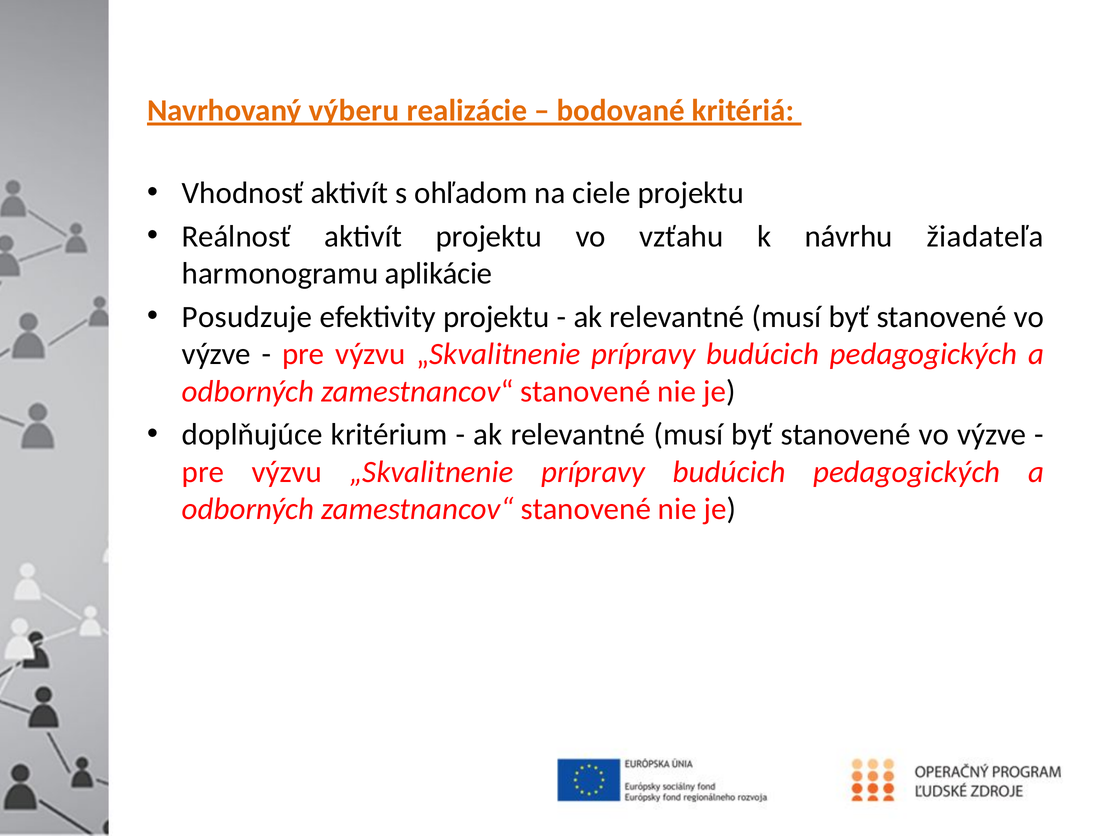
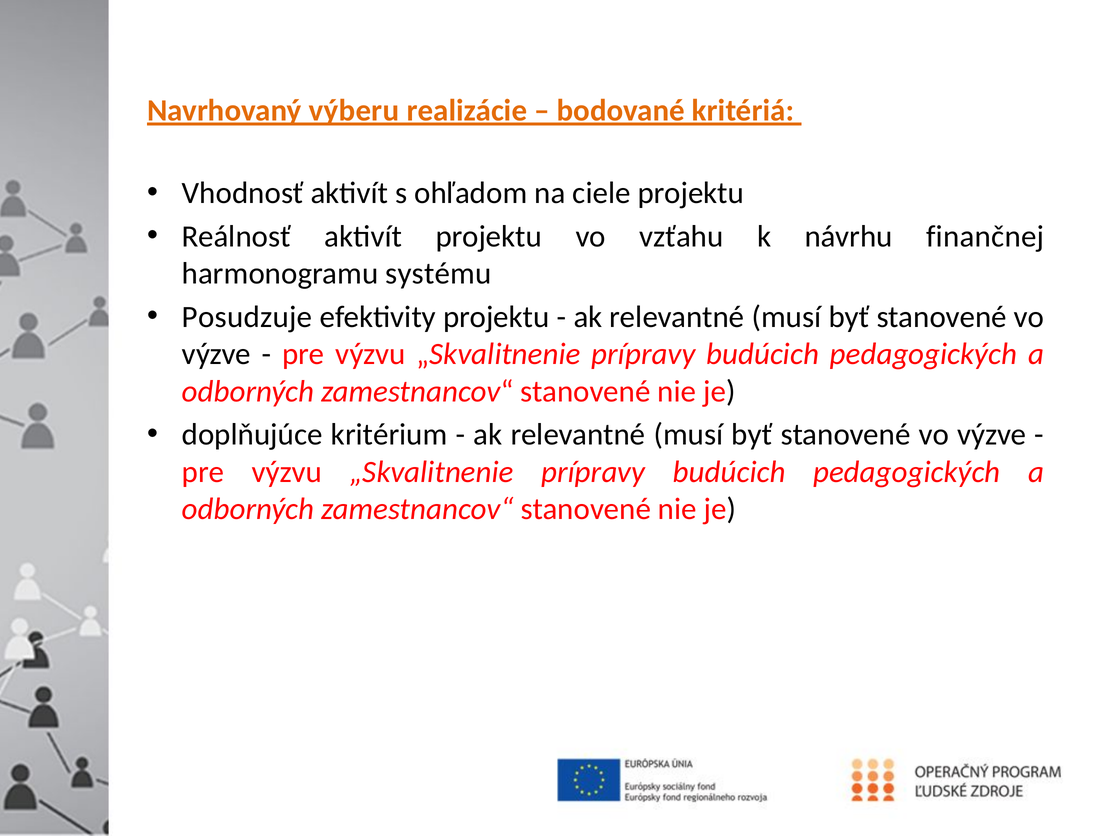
žiadateľa: žiadateľa -> finančnej
aplikácie: aplikácie -> systému
